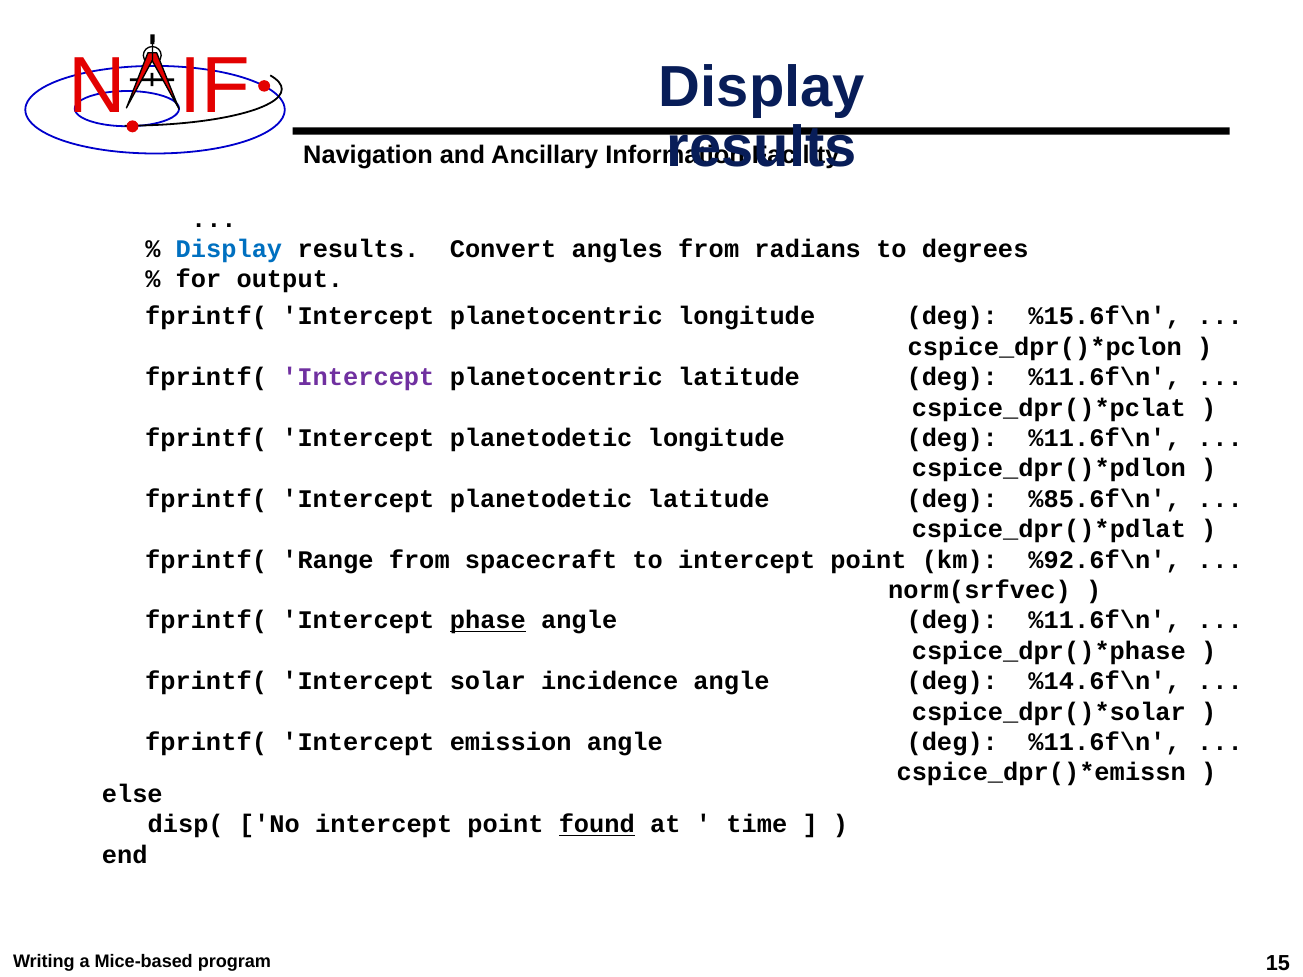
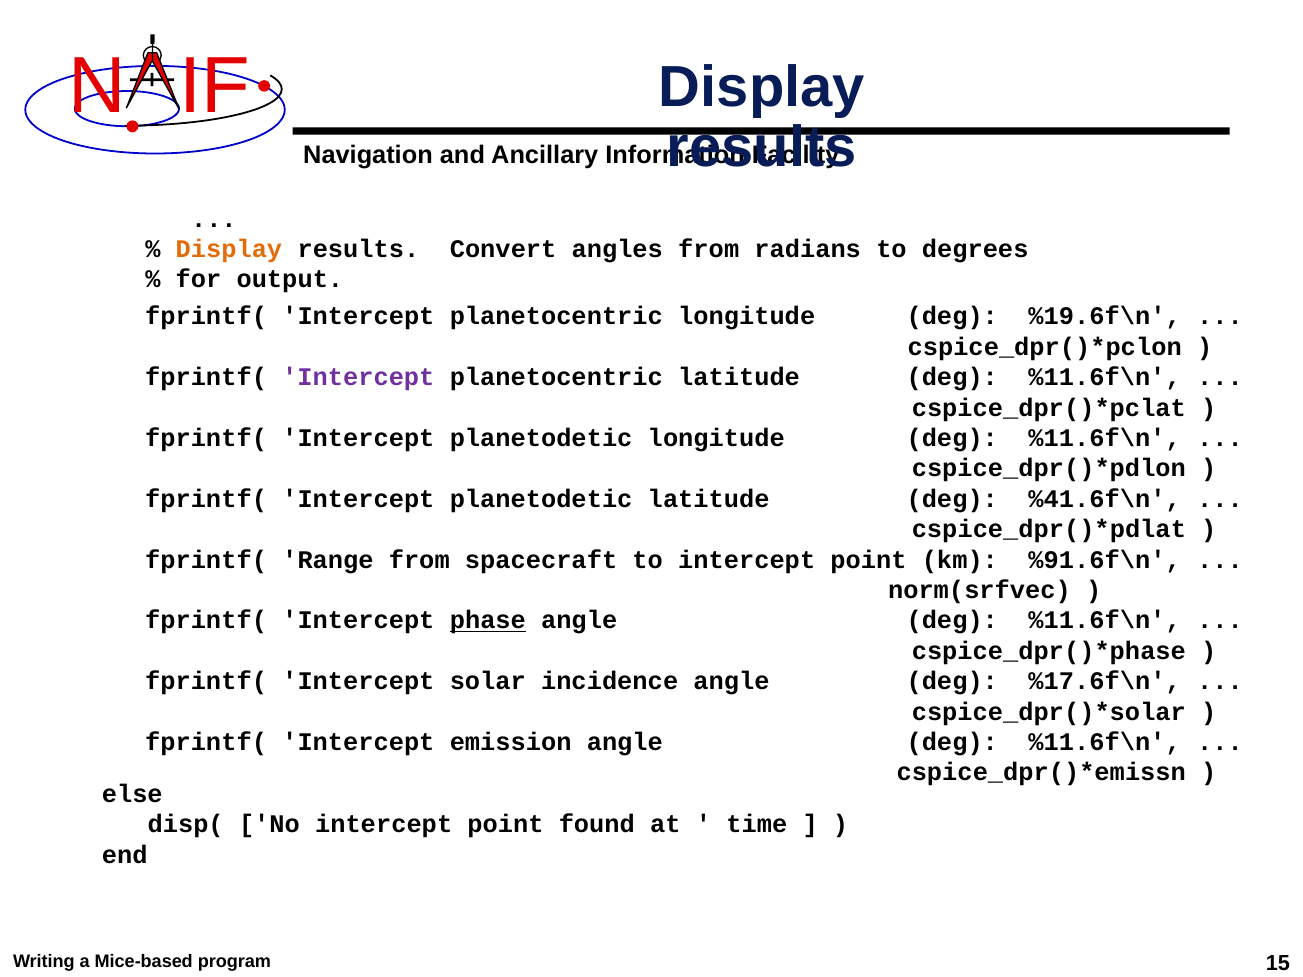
Display at (229, 249) colour: blue -> orange
%15.6f\n: %15.6f\n -> %19.6f\n
%85.6f\n: %85.6f\n -> %41.6f\n
%92.6f\n: %92.6f\n -> %91.6f\n
%14.6f\n: %14.6f\n -> %17.6f\n
found underline: present -> none
